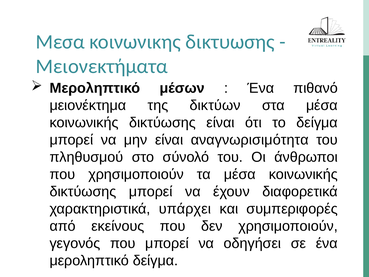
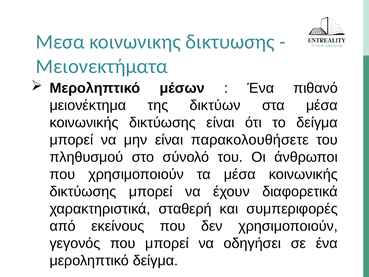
αναγνωρισιμότητα: αναγνωρισιμότητα -> παρακολουθήσετε
υπάρχει: υπάρχει -> σταθερή
